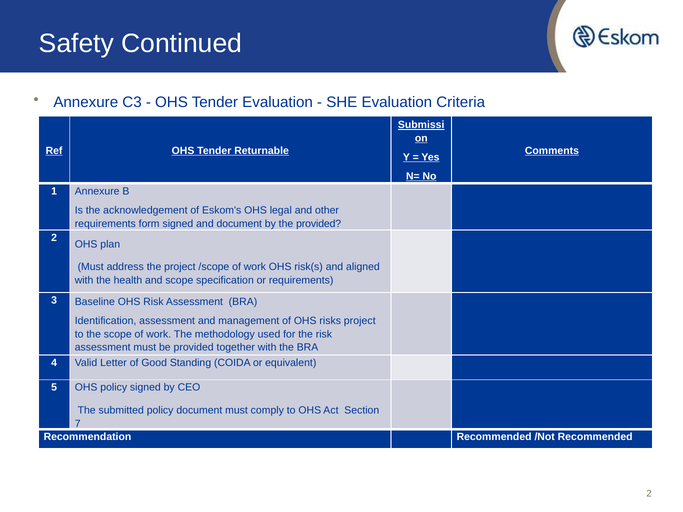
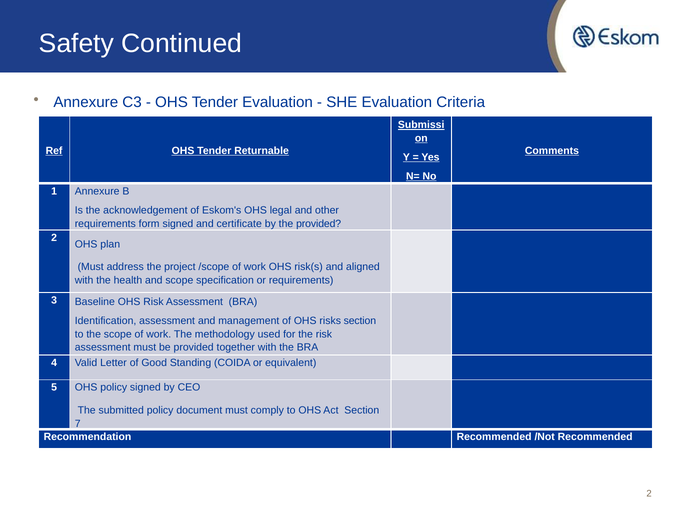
and document: document -> certificate
risks project: project -> section
